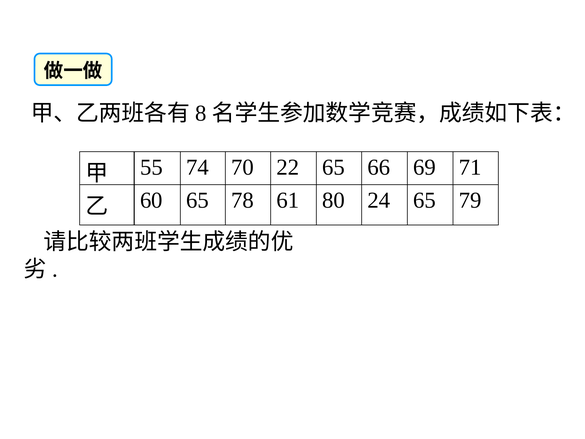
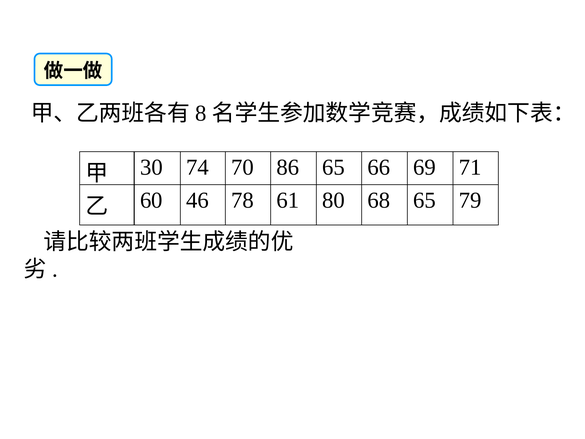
55: 55 -> 30
22: 22 -> 86
60 65: 65 -> 46
24: 24 -> 68
